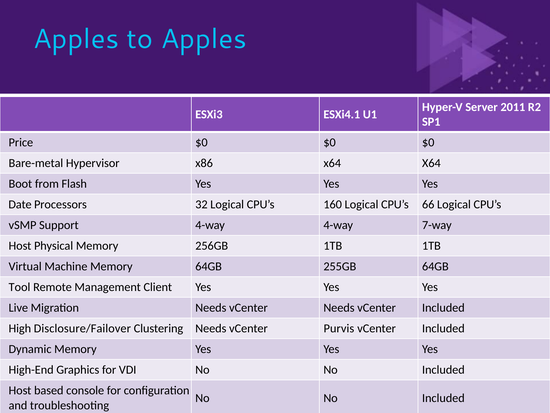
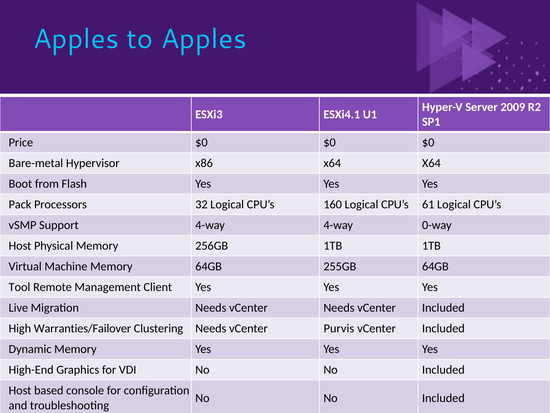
2011: 2011 -> 2009
Date: Date -> Pack
66: 66 -> 61
7-way: 7-way -> 0-way
Disclosure/Failover: Disclosure/Failover -> Warranties/Failover
